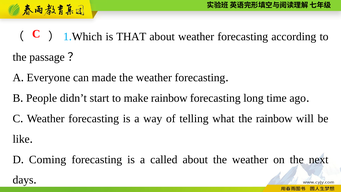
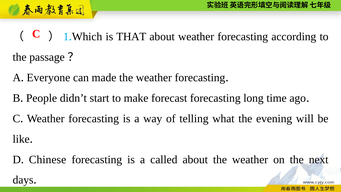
make rainbow: rainbow -> forecast
the rainbow: rainbow -> evening
Coming: Coming -> Chinese
